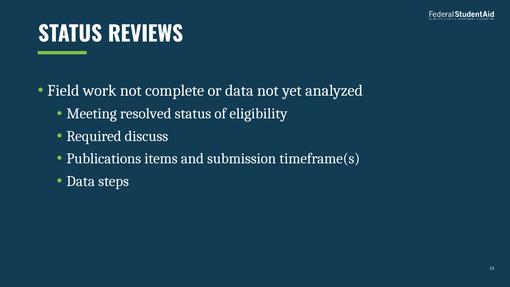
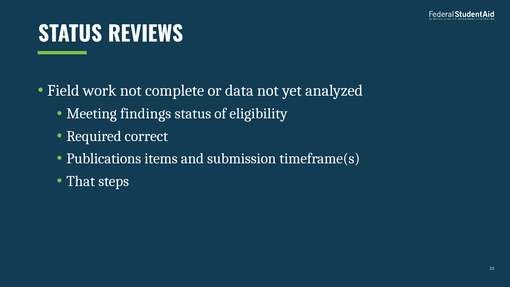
resolved: resolved -> findings
discuss: discuss -> correct
Data at (81, 181): Data -> That
